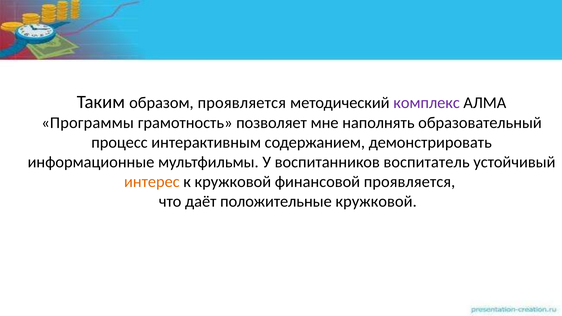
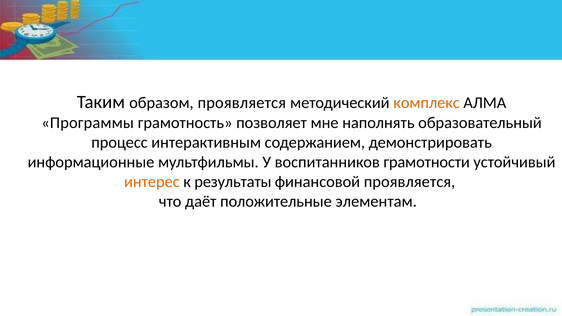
комплекс colour: purple -> orange
воспитатель: воспитатель -> грамотности
к кружковой: кружковой -> результаты
положительные кружковой: кружковой -> элементам
